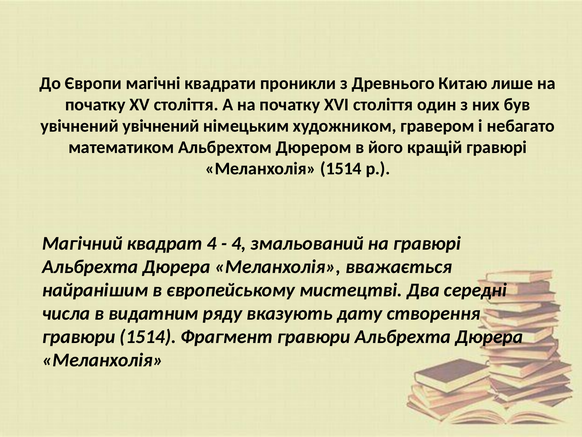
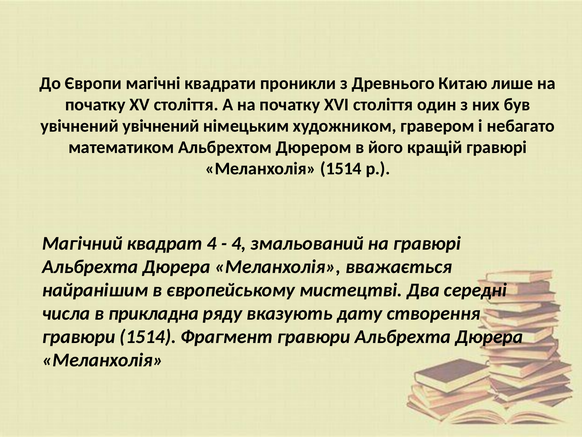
видатним: видатним -> прикладна
